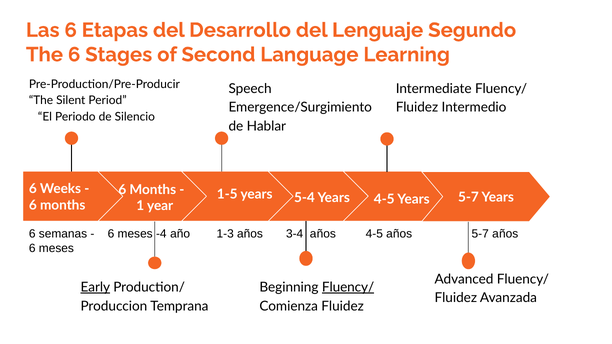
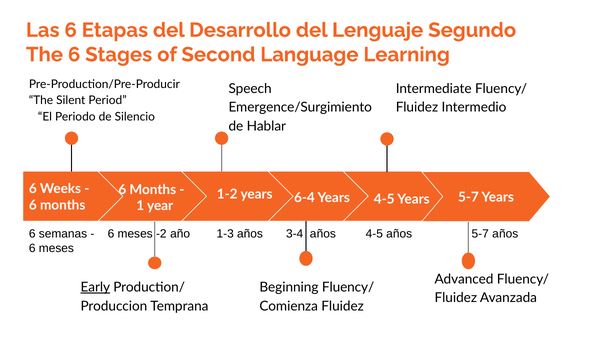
1-5: 1-5 -> 1-2
5-4: 5-4 -> 6-4
-4: -4 -> -2
Fluency/ at (348, 288) underline: present -> none
